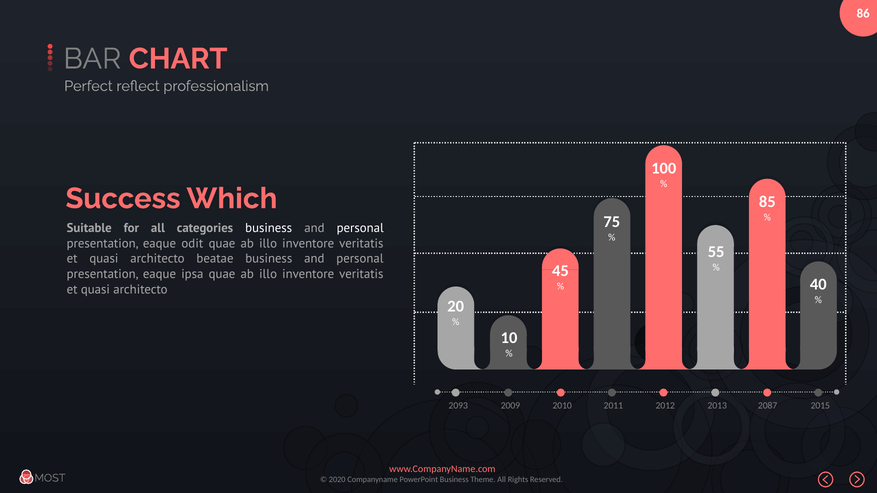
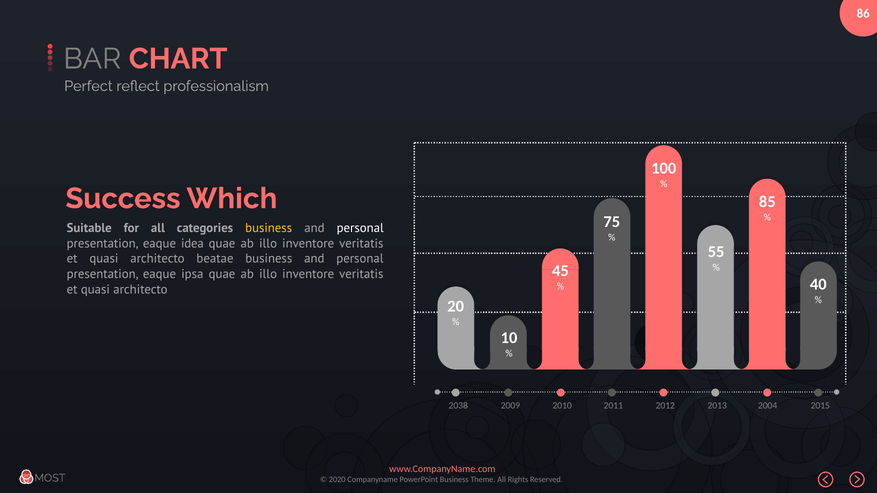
business at (269, 228) colour: white -> yellow
odit: odit -> idea
2093: 2093 -> 2038
2087: 2087 -> 2004
